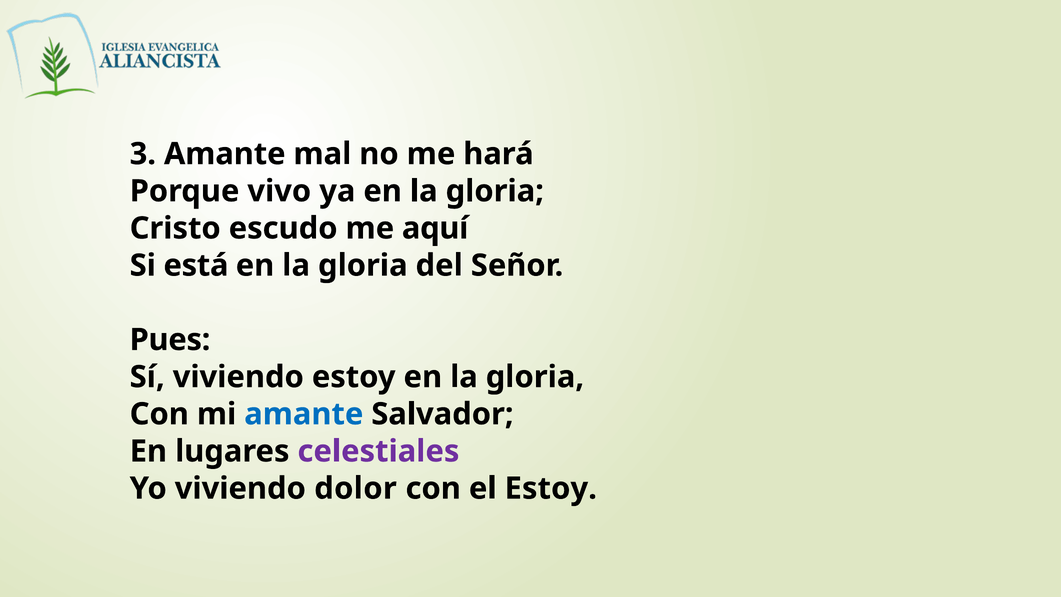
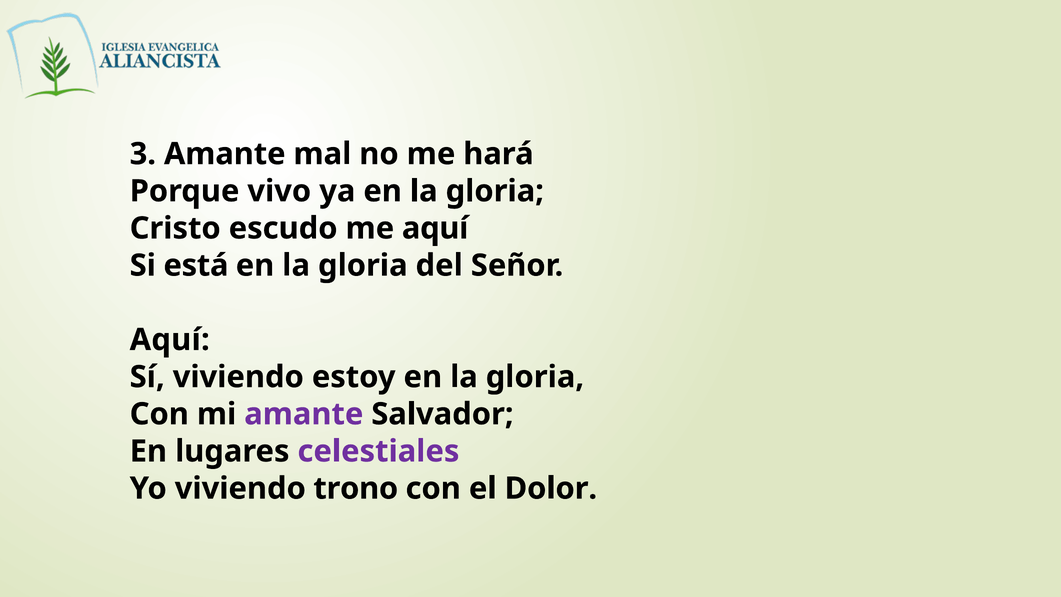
Pues at (170, 340): Pues -> Aquí
amante at (304, 414) colour: blue -> purple
dolor: dolor -> trono
el Estoy: Estoy -> Dolor
